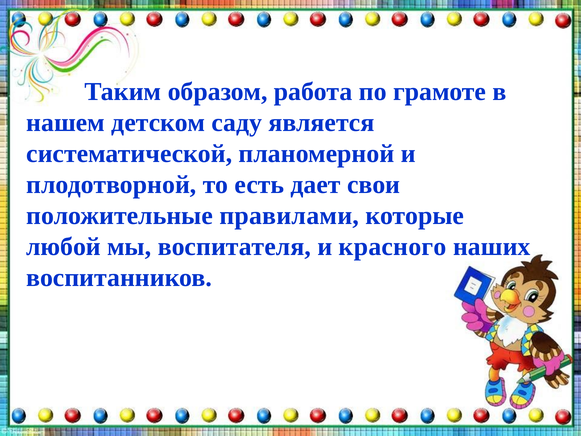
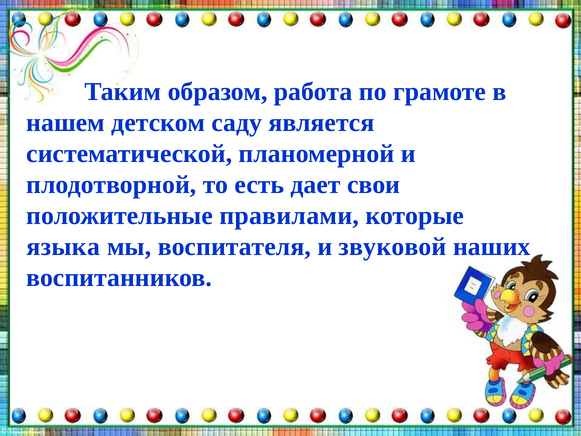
любой: любой -> языка
красного: красного -> звуковой
